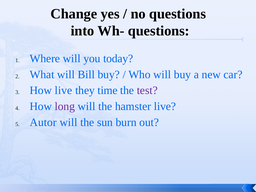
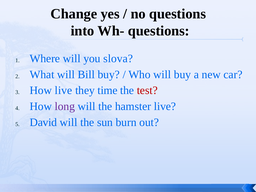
today: today -> slova
test colour: purple -> red
Autor: Autor -> David
